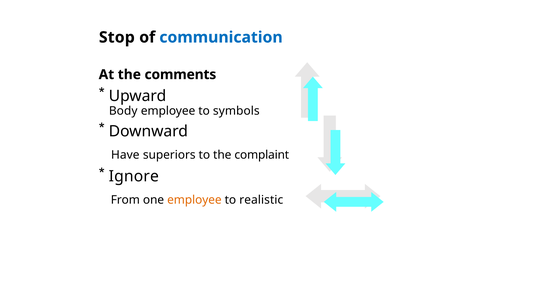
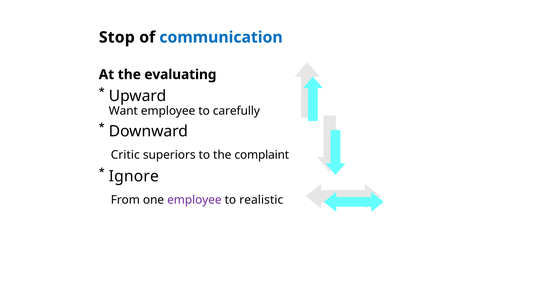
comments: comments -> evaluating
Body: Body -> Want
symbols: symbols -> carefully
Have: Have -> Critic
employee at (194, 200) colour: orange -> purple
